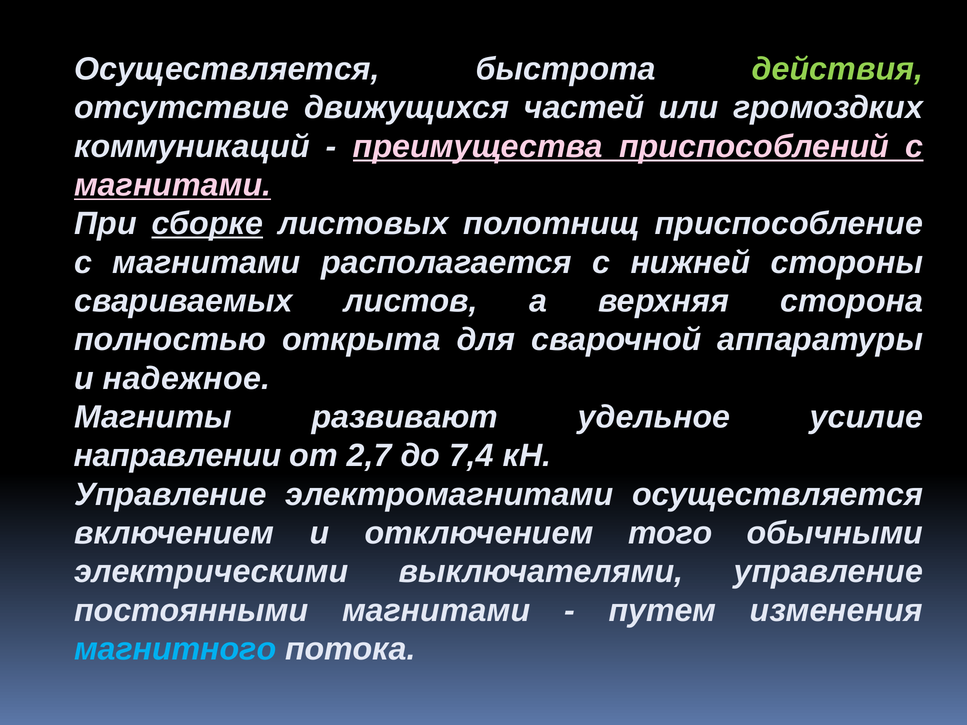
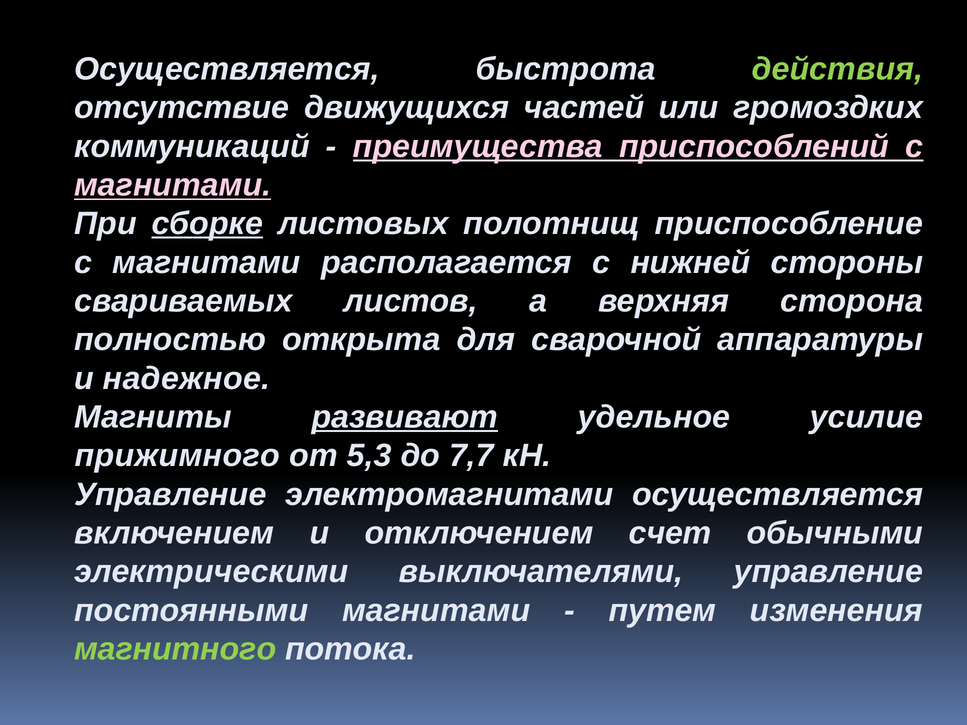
развивают underline: none -> present
направлении: направлении -> прижимного
2,7: 2,7 -> 5,3
7,4: 7,4 -> 7,7
того: того -> счет
магнитного colour: light blue -> light green
